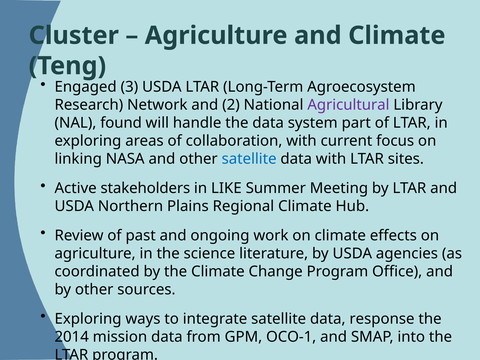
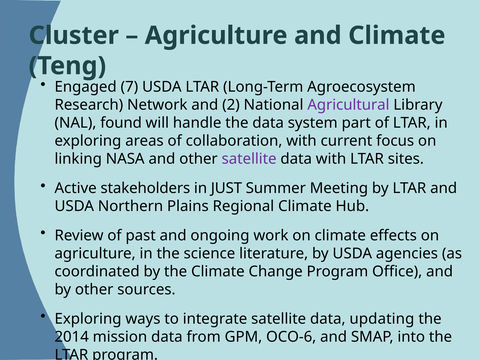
3: 3 -> 7
satellite at (249, 159) colour: blue -> purple
LIKE: LIKE -> JUST
response: response -> updating
OCO-1: OCO-1 -> OCO-6
